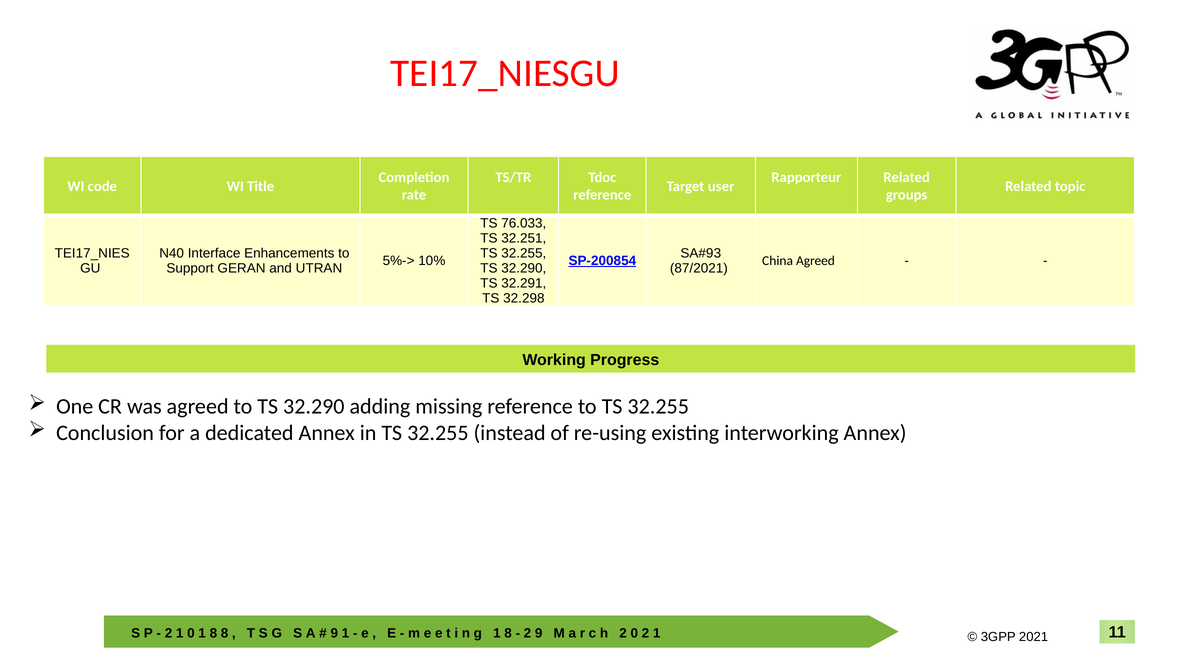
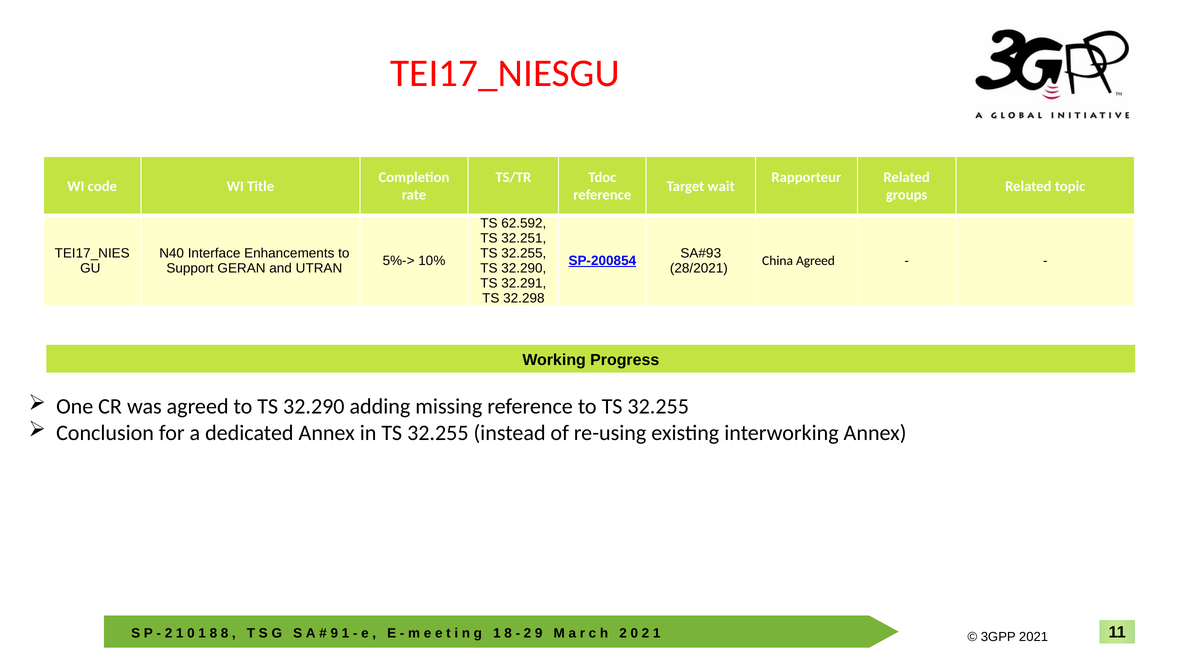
user: user -> wait
76.033: 76.033 -> 62.592
87/2021: 87/2021 -> 28/2021
